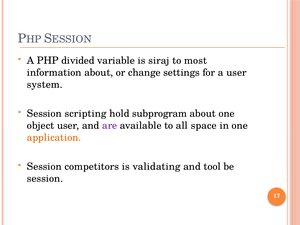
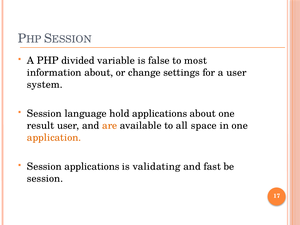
siraj: siraj -> false
scripting: scripting -> language
hold subprogram: subprogram -> applications
object: object -> result
are colour: purple -> orange
Session competitors: competitors -> applications
tool: tool -> fast
